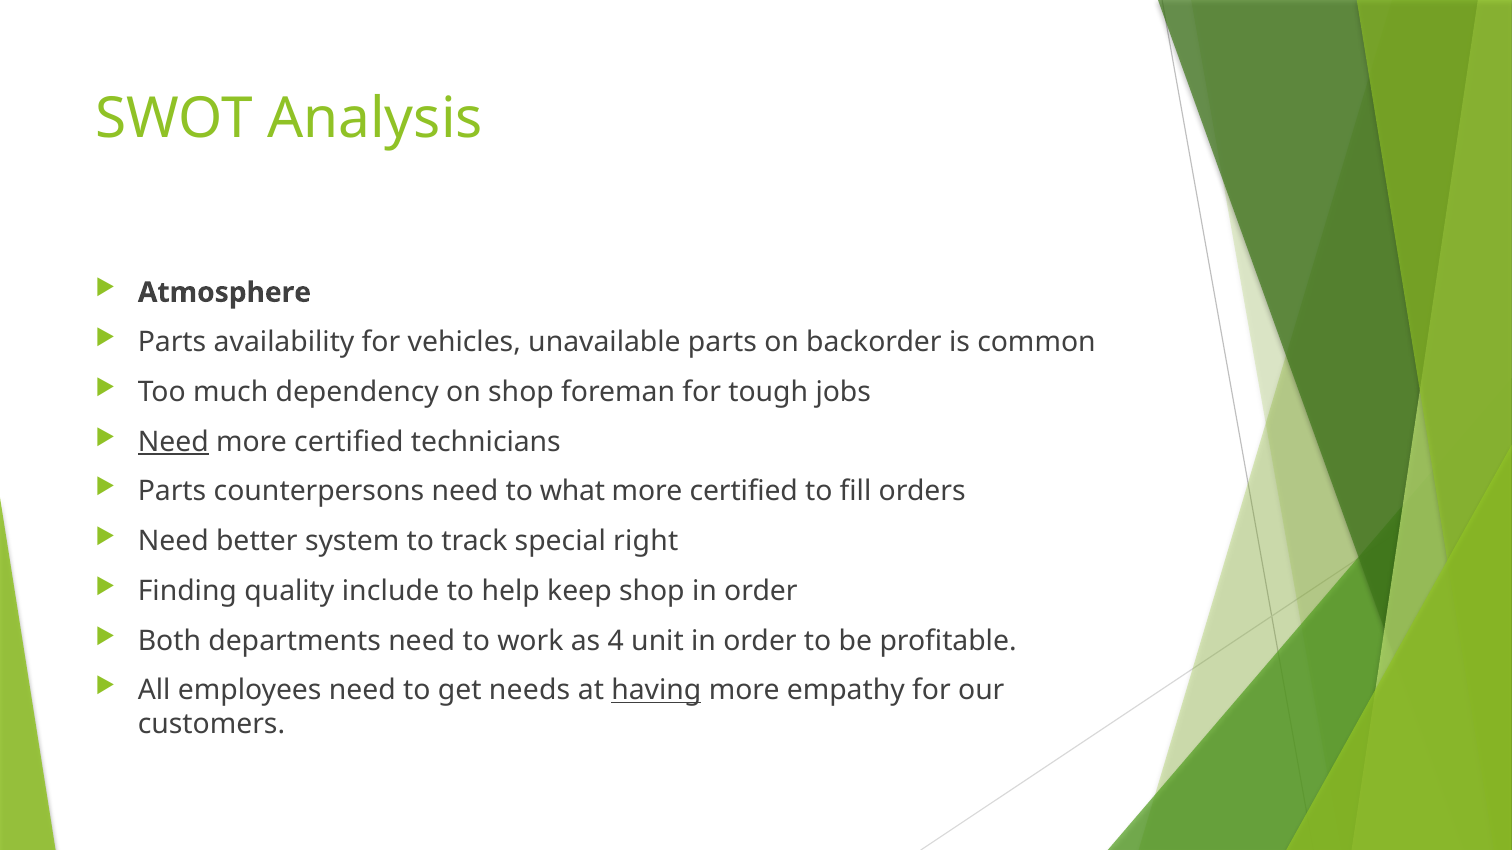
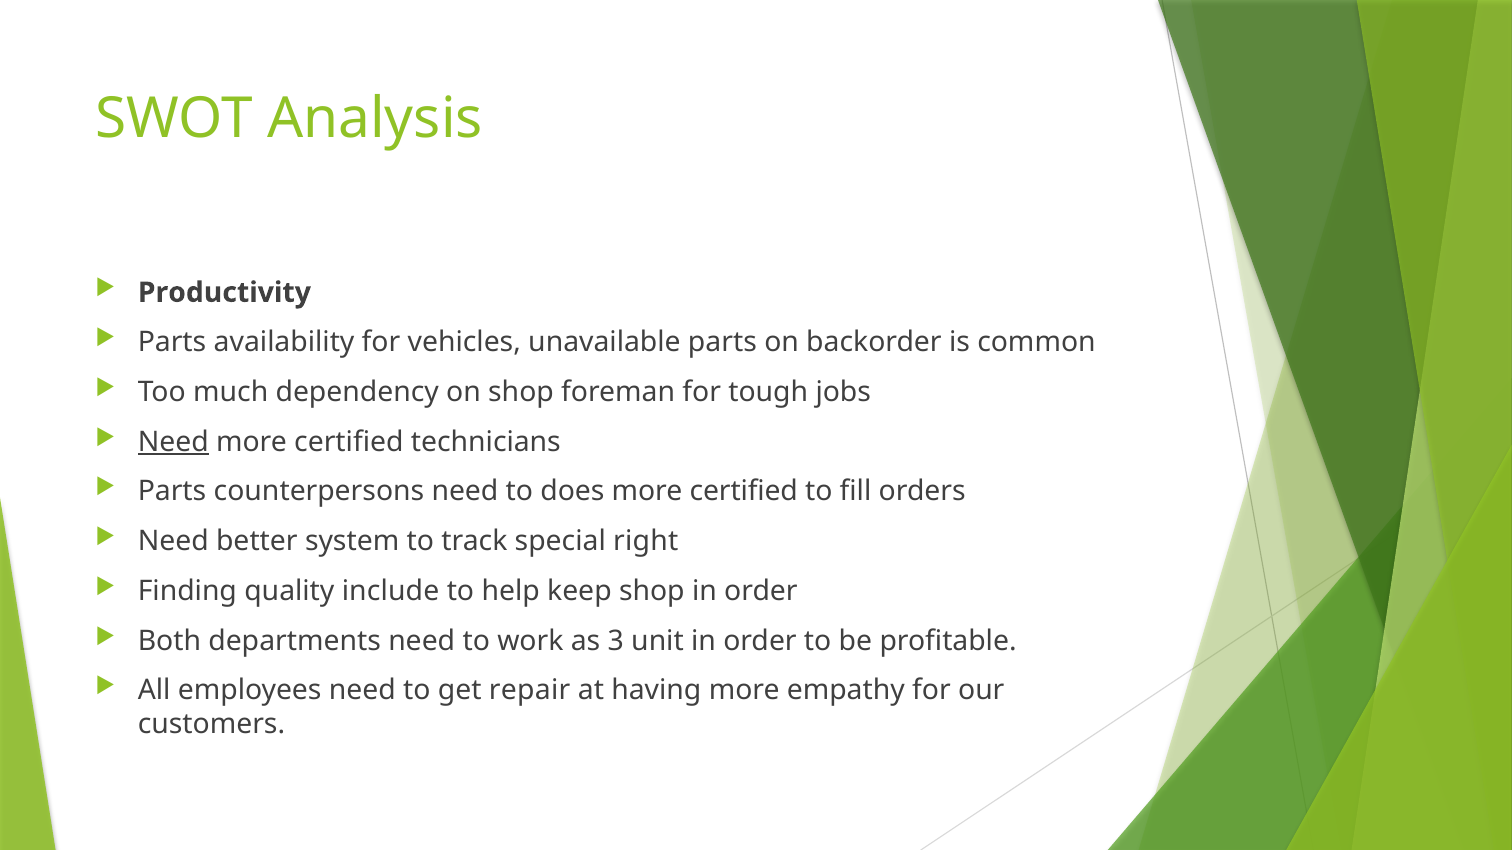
Atmosphere: Atmosphere -> Productivity
what: what -> does
4: 4 -> 3
needs: needs -> repair
having underline: present -> none
